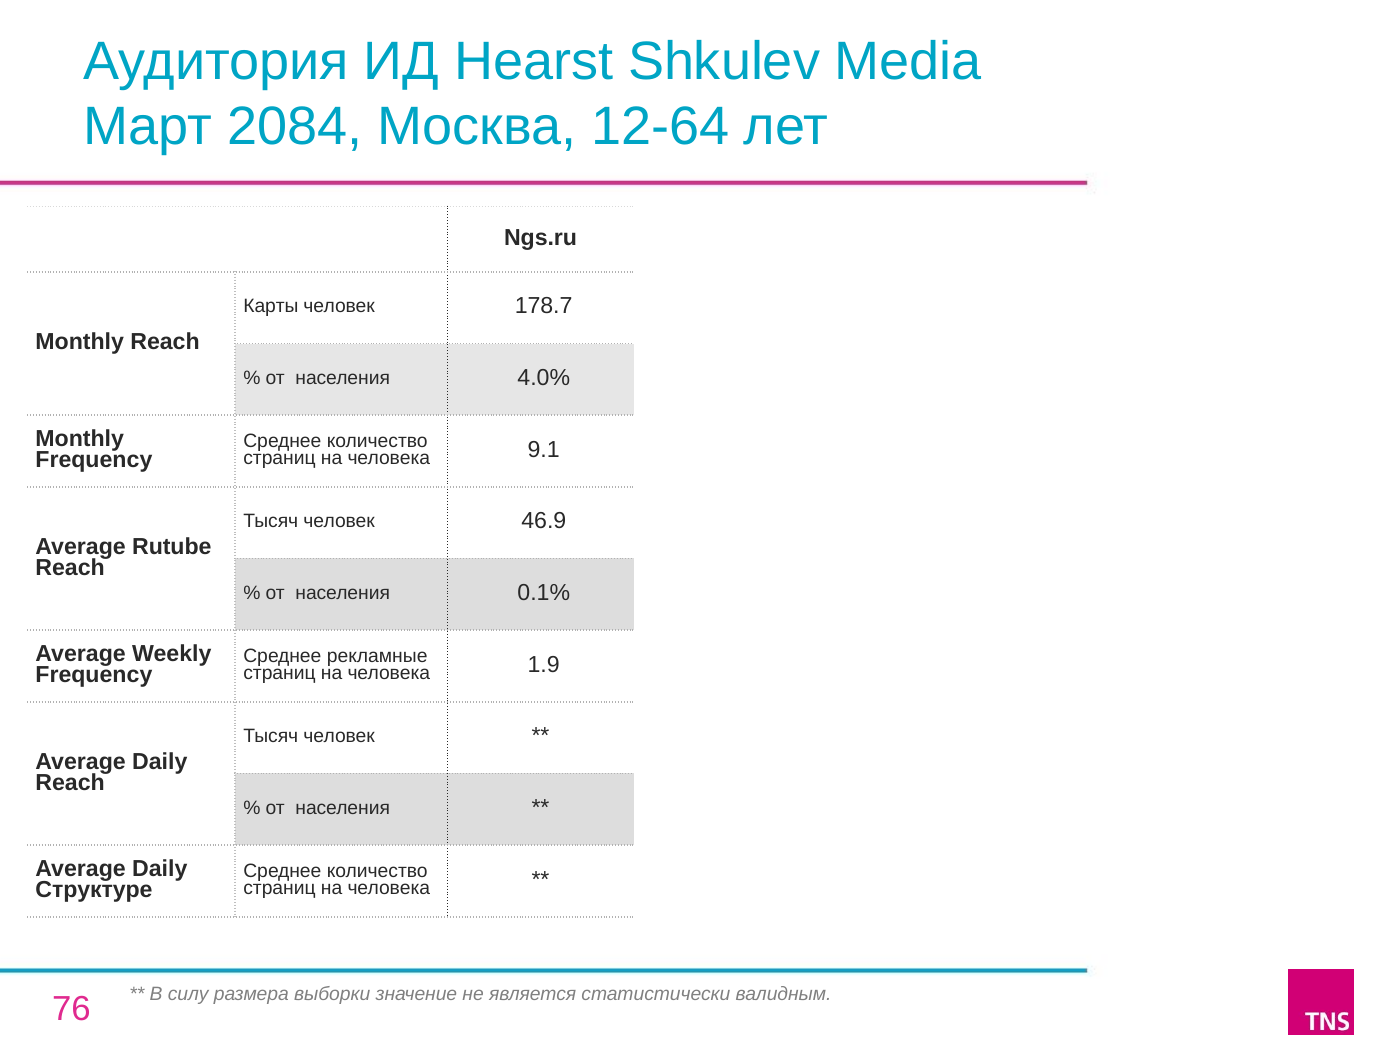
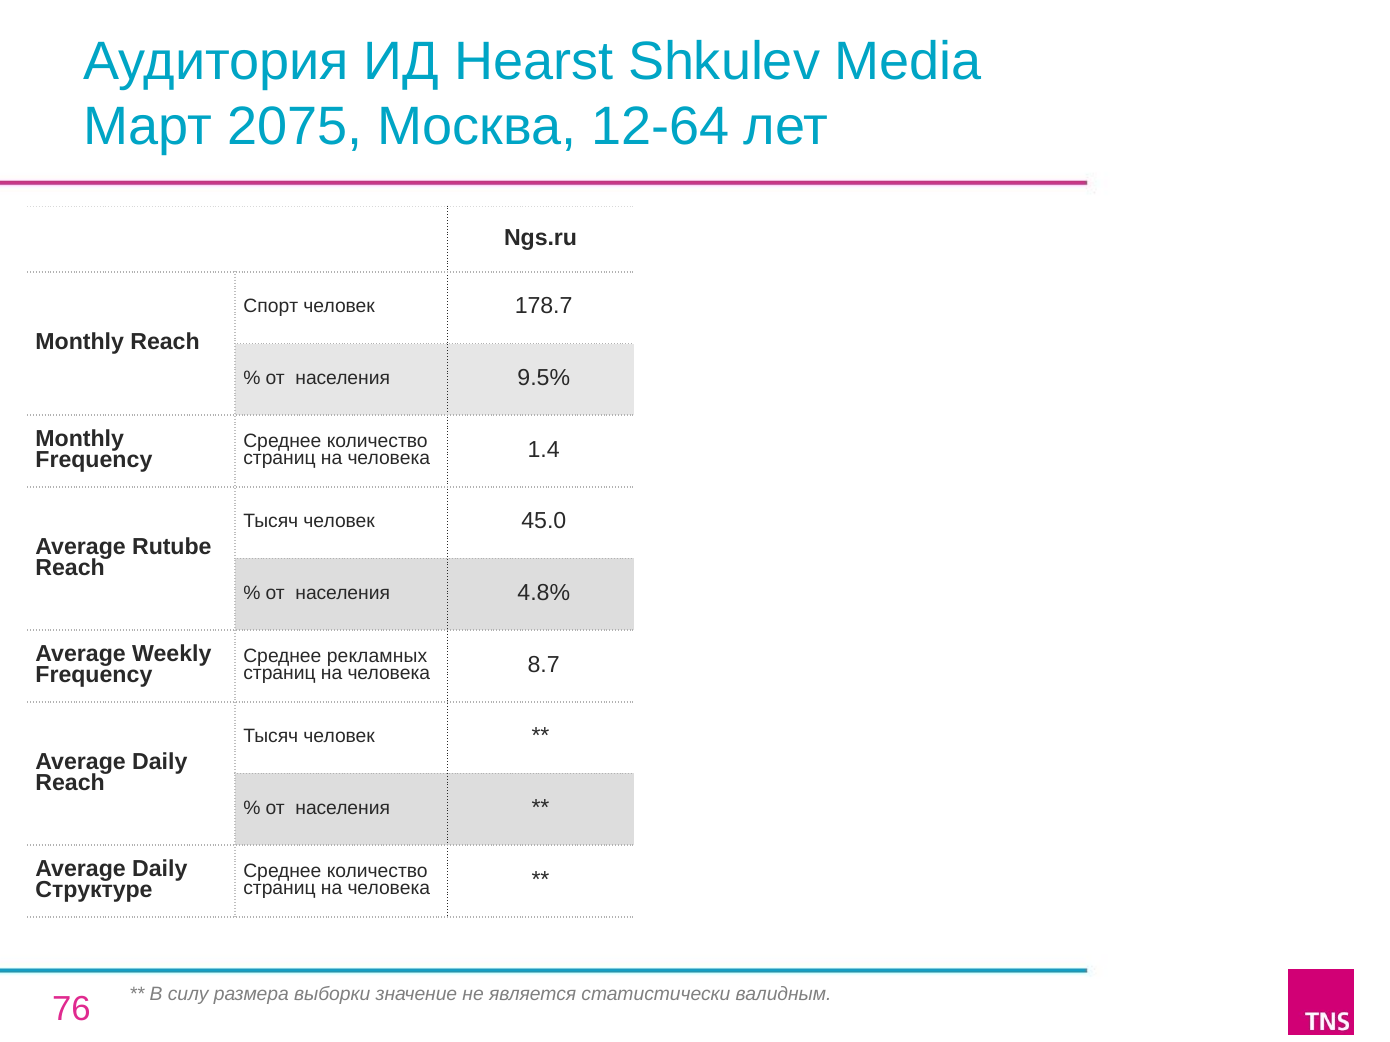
2084: 2084 -> 2075
Карты: Карты -> Спорт
4.0%: 4.0% -> 9.5%
9.1: 9.1 -> 1.4
46.9: 46.9 -> 45.0
0.1%: 0.1% -> 4.8%
рекламные: рекламные -> рекламных
1.9: 1.9 -> 8.7
